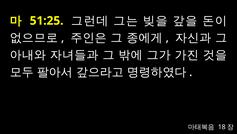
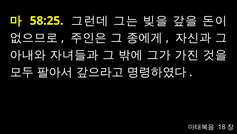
51:25: 51:25 -> 58:25
